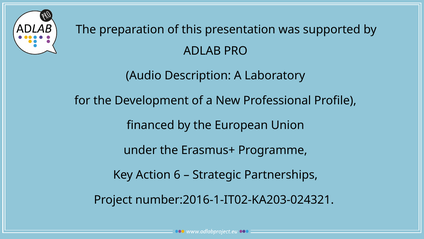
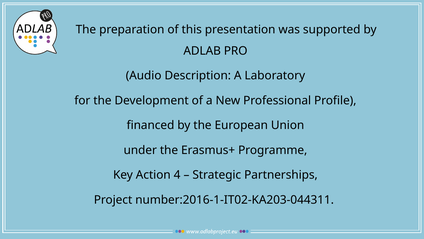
6: 6 -> 4
number:2016-1-IT02-KA203-024321: number:2016-1-IT02-KA203-024321 -> number:2016-1-IT02-KA203-044311
